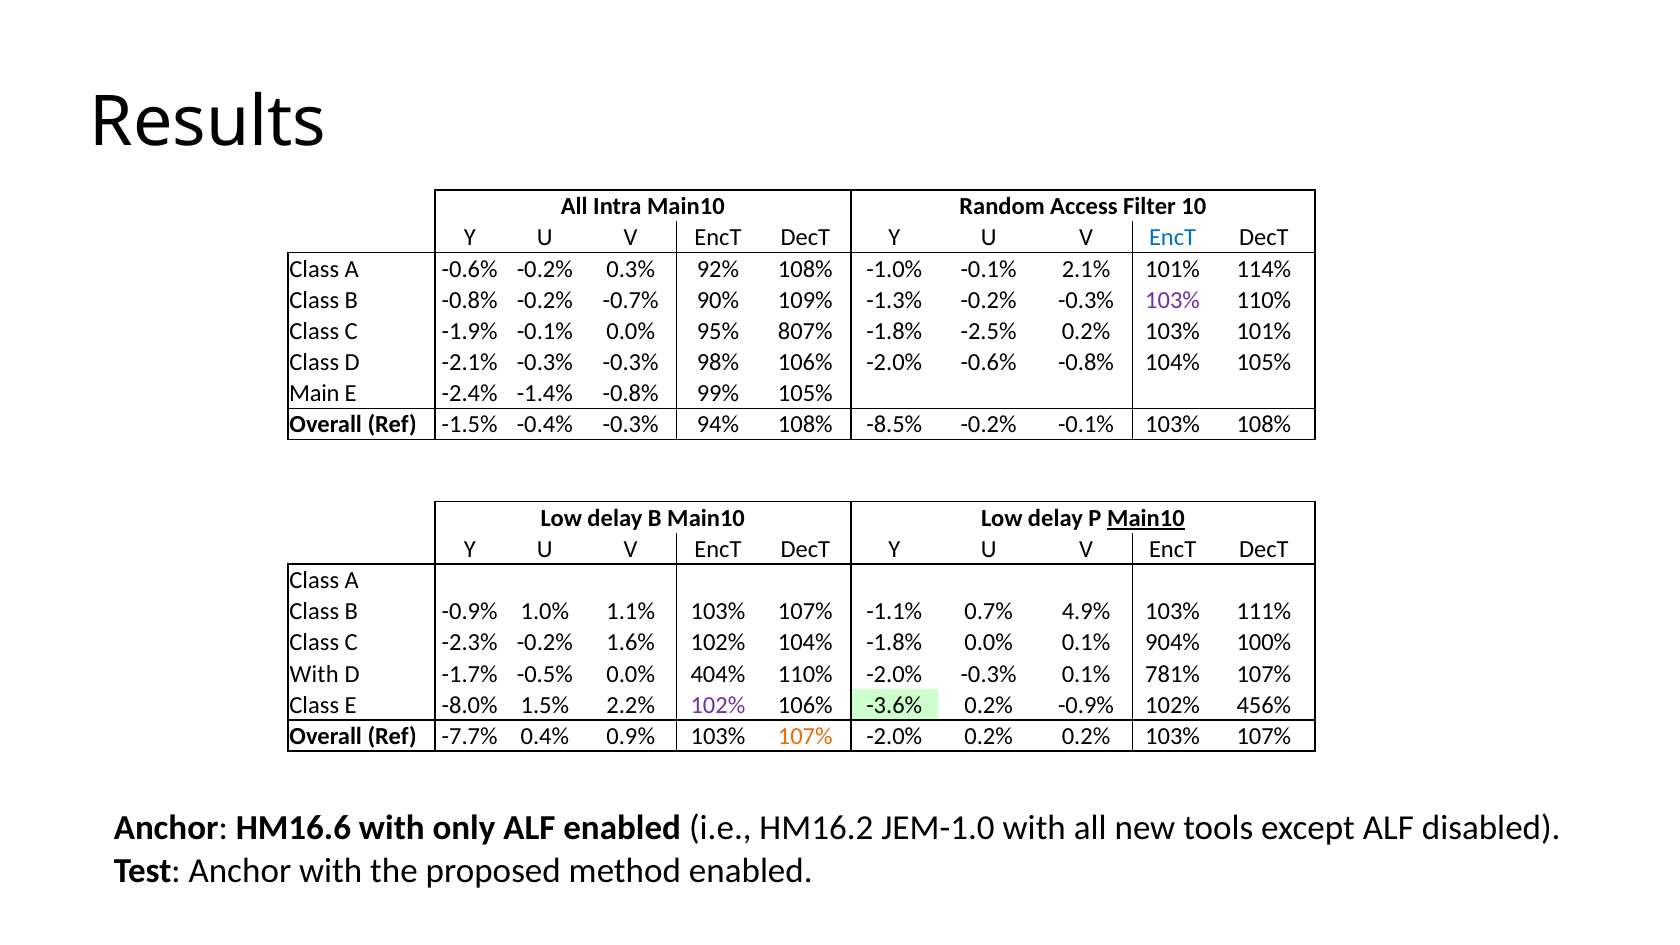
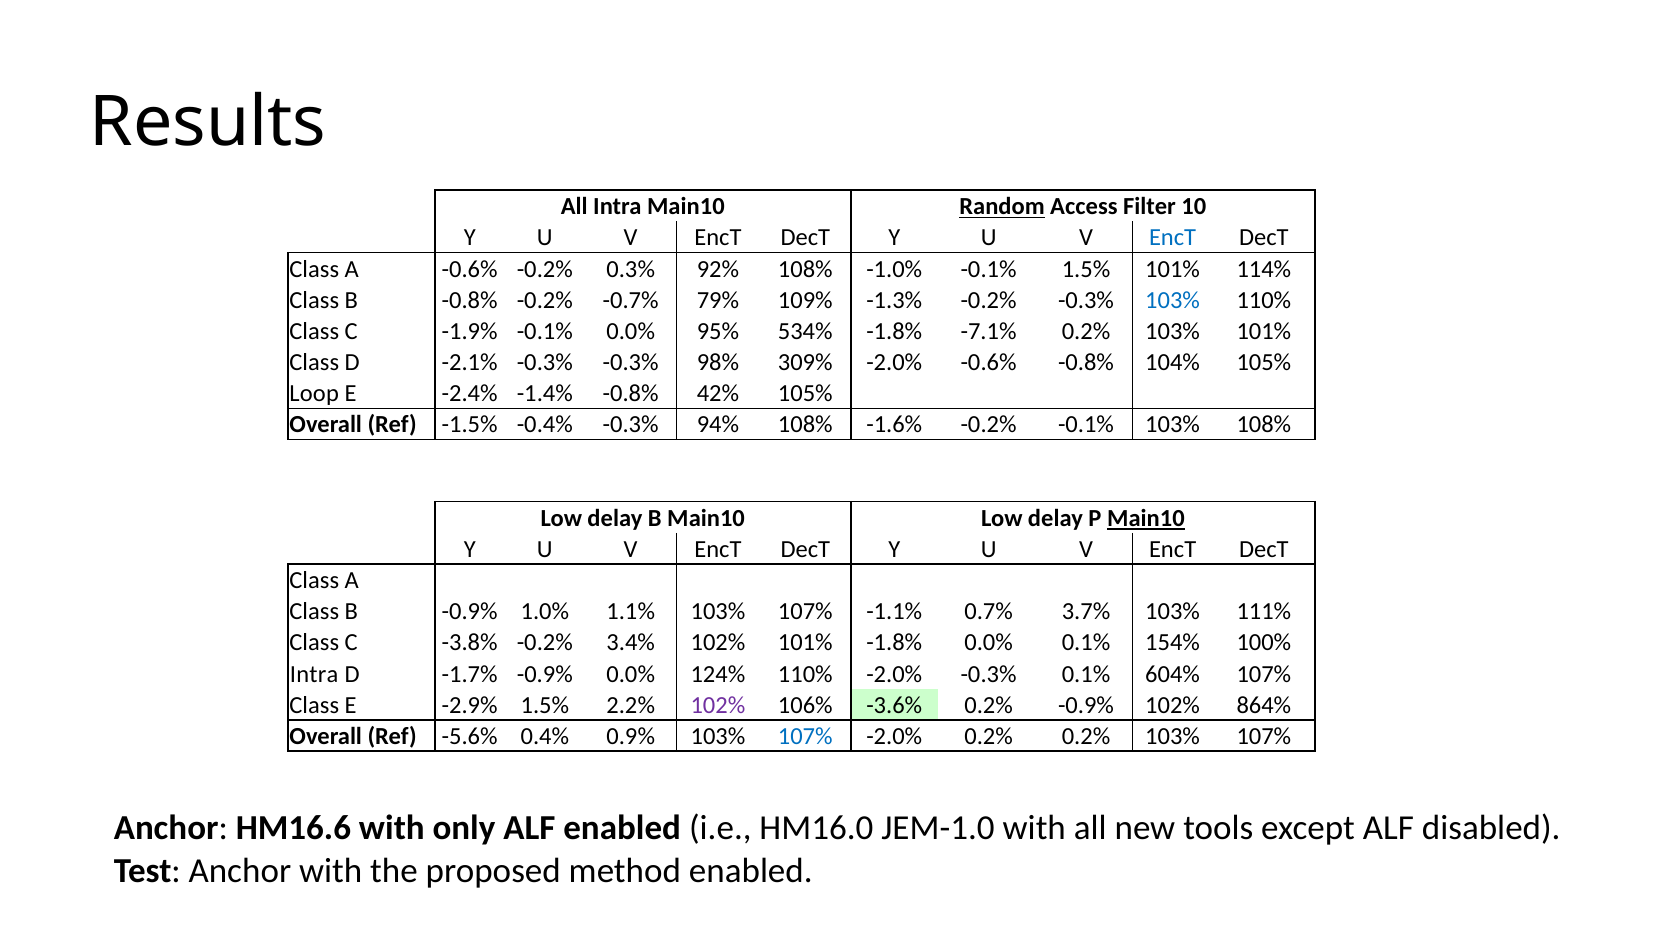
Random underline: none -> present
-0.1% 2.1%: 2.1% -> 1.5%
90%: 90% -> 79%
103% at (1173, 300) colour: purple -> blue
807%: 807% -> 534%
-2.5%: -2.5% -> -7.1%
98% 106%: 106% -> 309%
Main: Main -> Loop
99%: 99% -> 42%
-8.5%: -8.5% -> -1.6%
4.9%: 4.9% -> 3.7%
-2.3%: -2.3% -> -3.8%
1.6%: 1.6% -> 3.4%
102% 104%: 104% -> 101%
904%: 904% -> 154%
With at (314, 674): With -> Intra
-1.7% -0.5%: -0.5% -> -0.9%
404%: 404% -> 124%
781%: 781% -> 604%
-8.0%: -8.0% -> -2.9%
456%: 456% -> 864%
-7.7%: -7.7% -> -5.6%
107% at (805, 736) colour: orange -> blue
HM16.2: HM16.2 -> HM16.0
